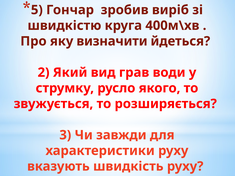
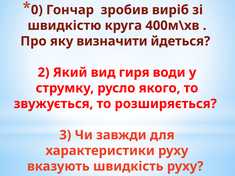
5: 5 -> 0
грав: грав -> гиря
